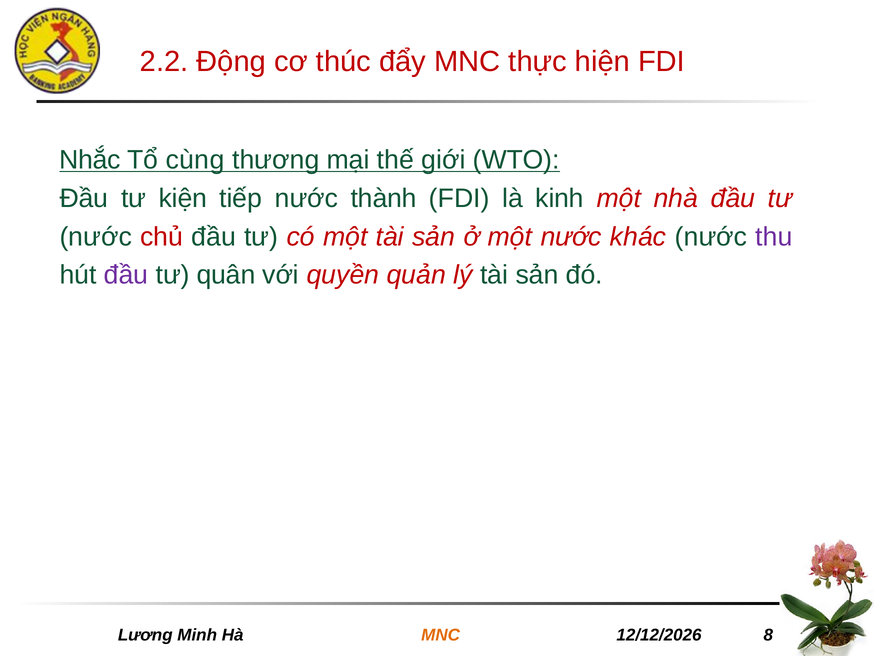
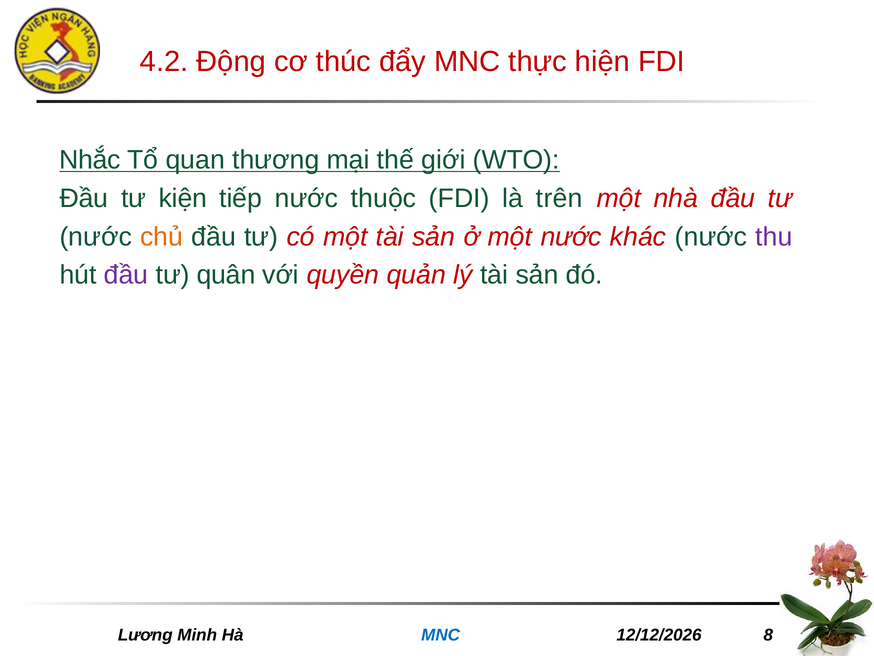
2.2: 2.2 -> 4.2
cùng: cùng -> quan
thành: thành -> thuộc
kinh: kinh -> trên
chủ colour: red -> orange
MNC at (441, 635) colour: orange -> blue
